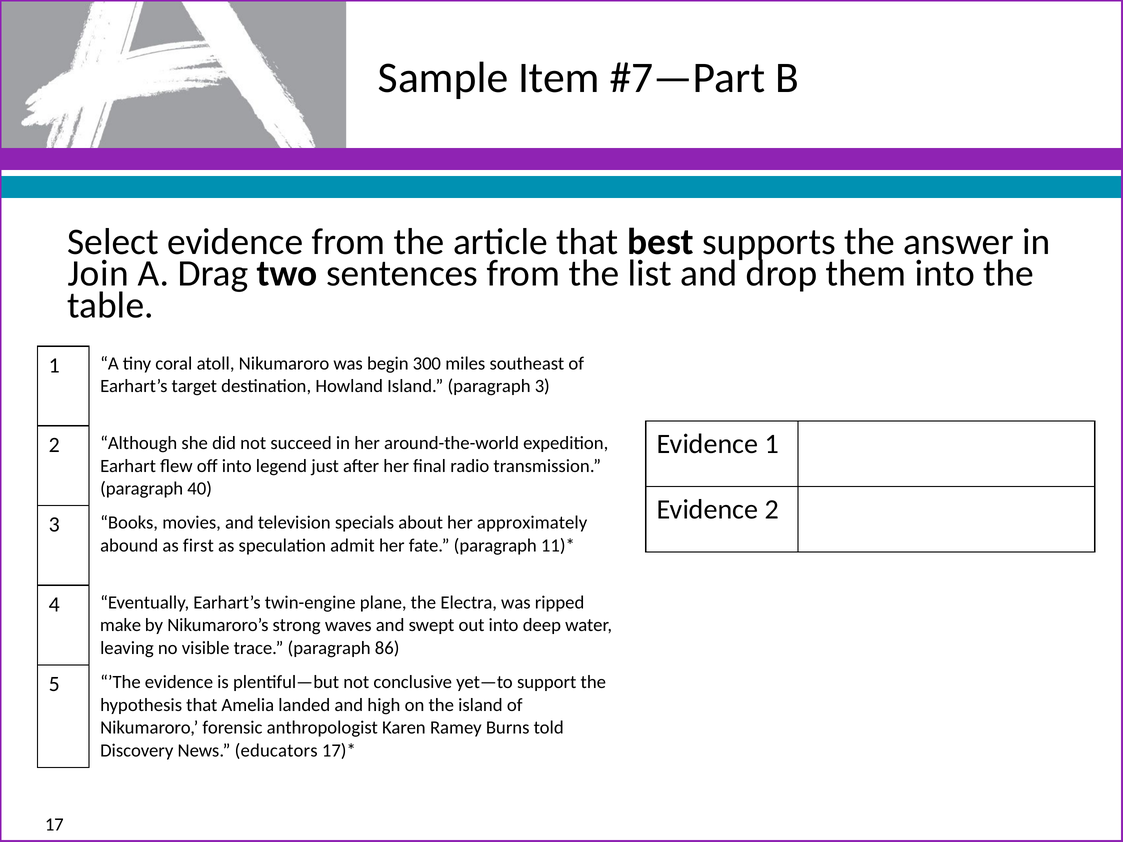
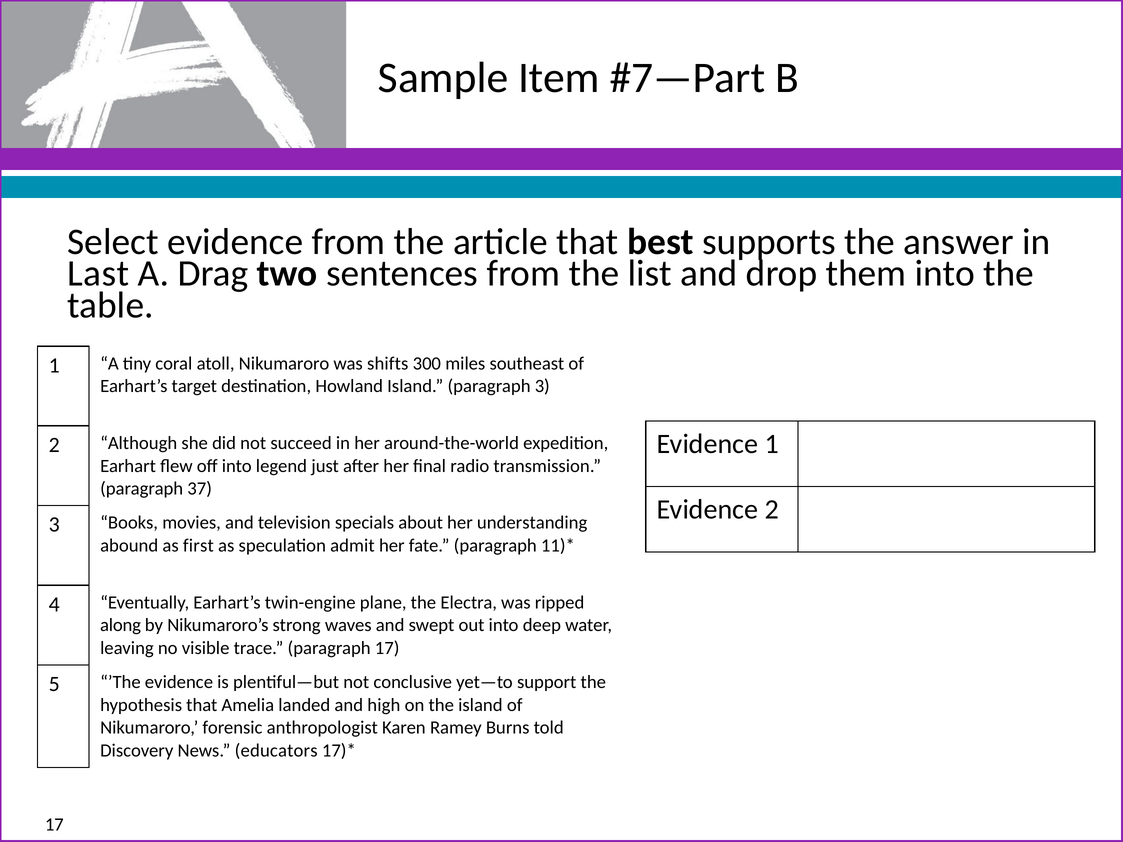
Join: Join -> Last
begin: begin -> shifts
40: 40 -> 37
approximately: approximately -> understanding
make: make -> along
paragraph 86: 86 -> 17
